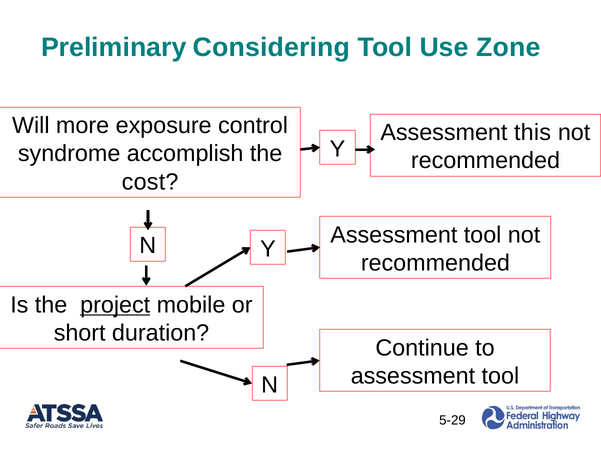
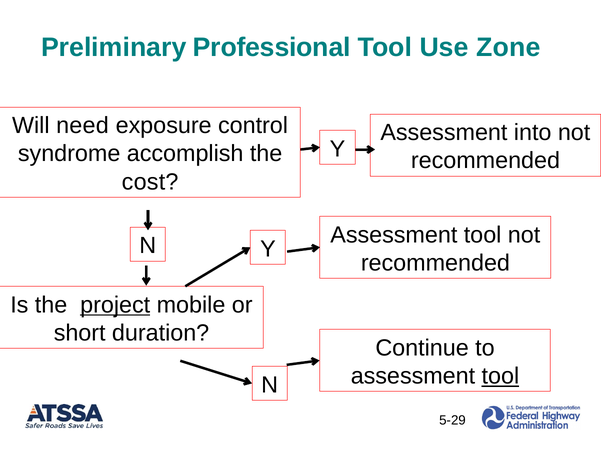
Considering: Considering -> Professional
more: more -> need
this: this -> into
tool at (500, 376) underline: none -> present
